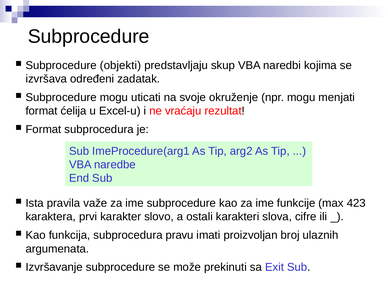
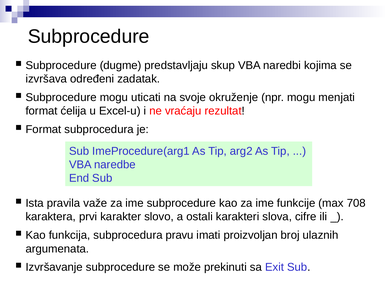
objekti: objekti -> dugme
423: 423 -> 708
